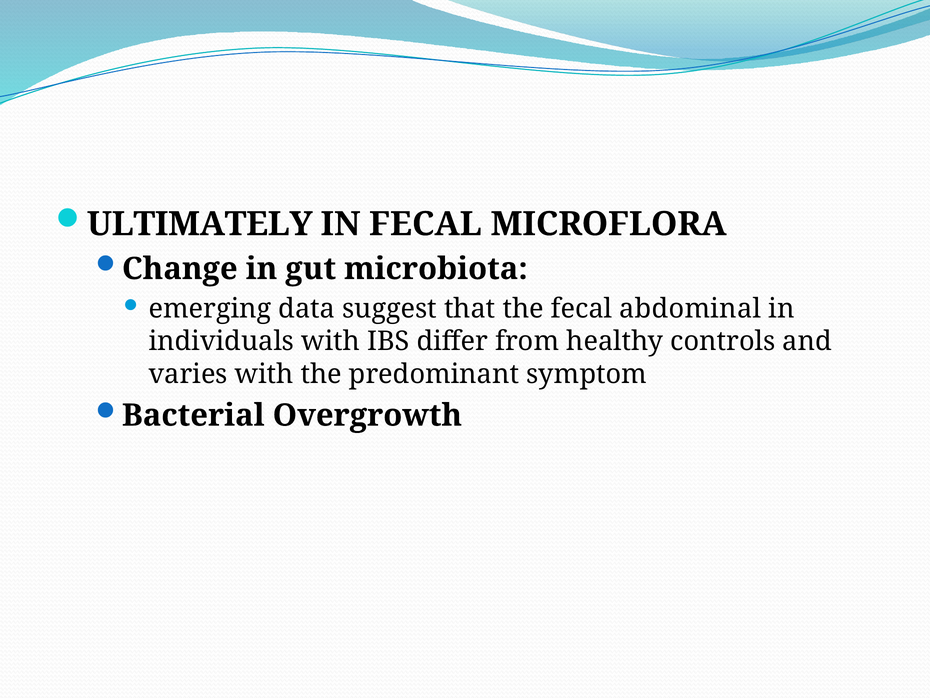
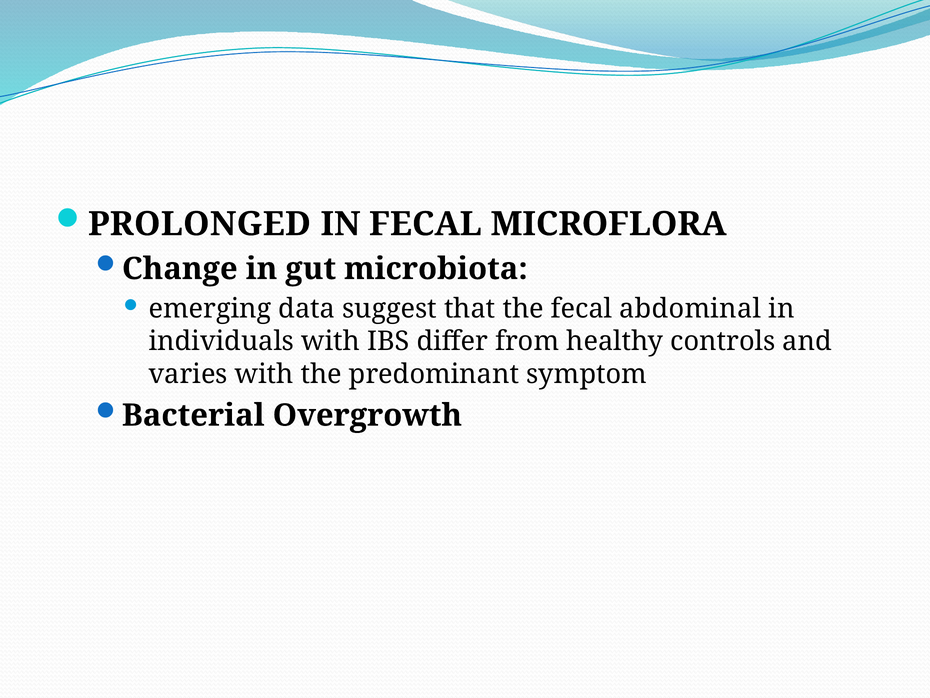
ULTIMATELY: ULTIMATELY -> PROLONGED
